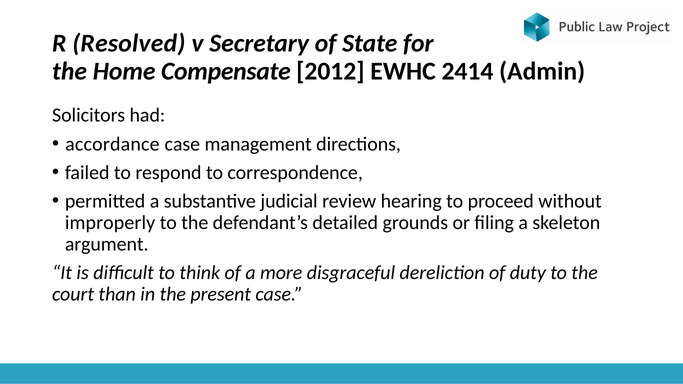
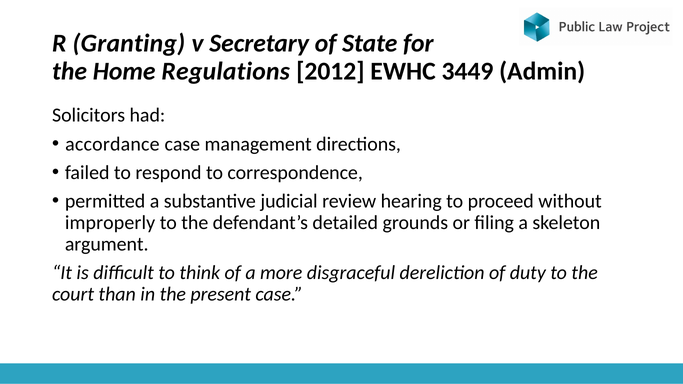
Resolved: Resolved -> Granting
Compensate: Compensate -> Regulations
2414: 2414 -> 3449
